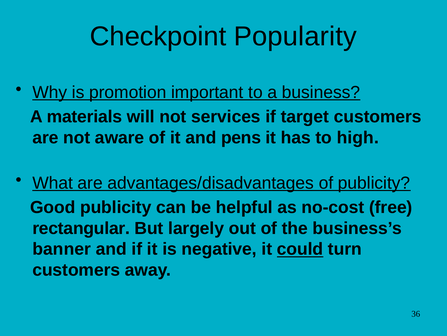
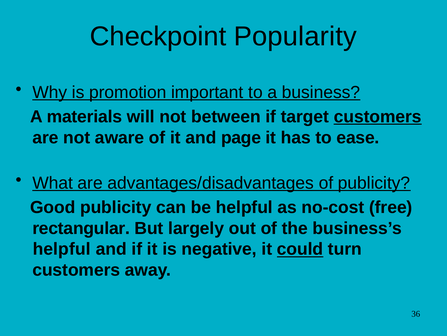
services: services -> between
customers at (378, 116) underline: none -> present
pens: pens -> page
high: high -> ease
banner at (62, 249): banner -> helpful
